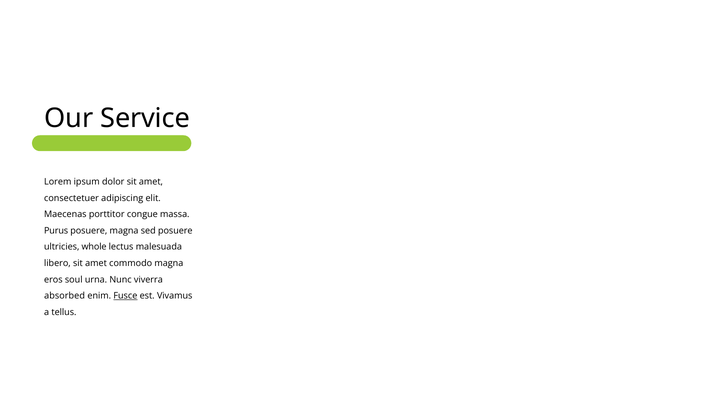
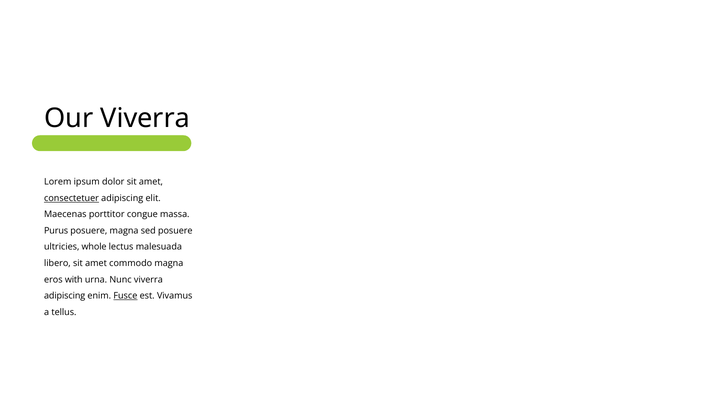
Our Service: Service -> Viverra
consectetuer underline: none -> present
soul: soul -> with
absorbed at (65, 296): absorbed -> adipiscing
